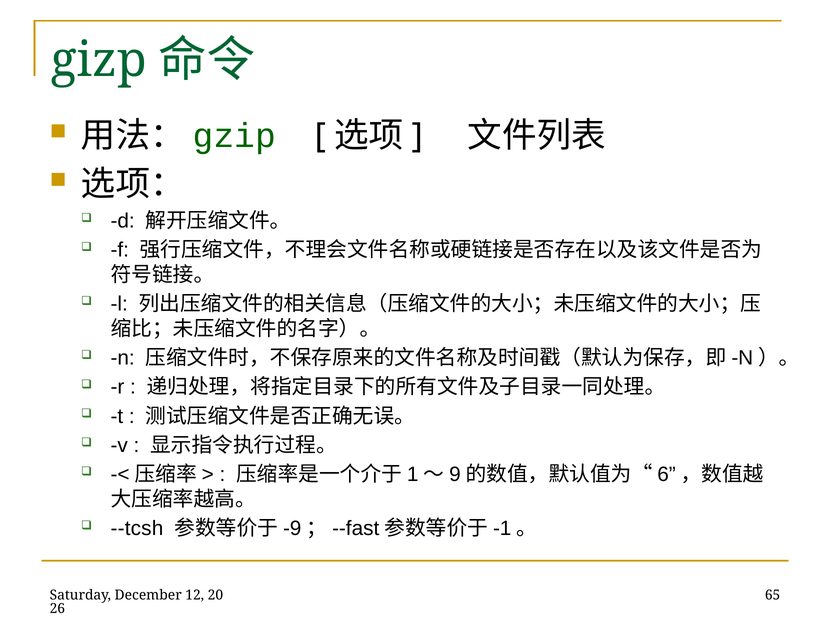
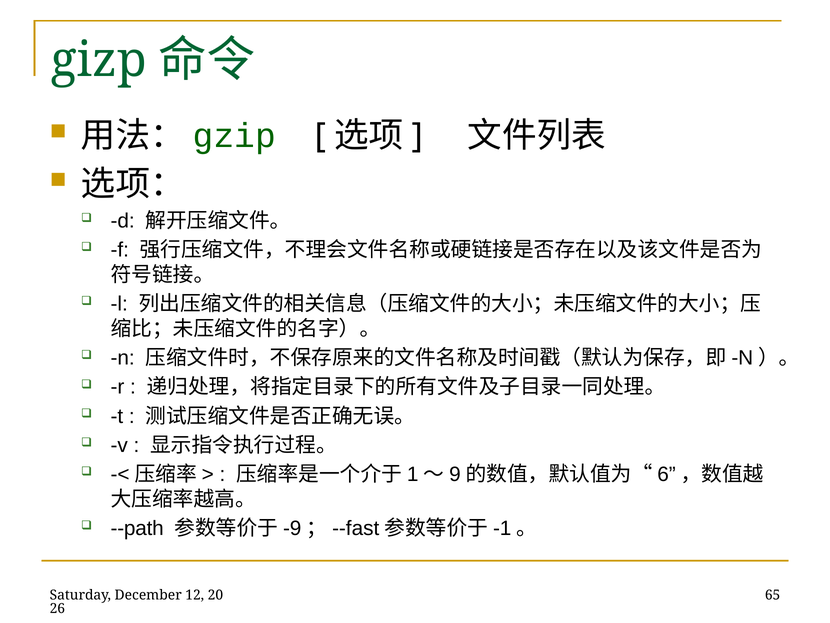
--tcsh: --tcsh -> --path
